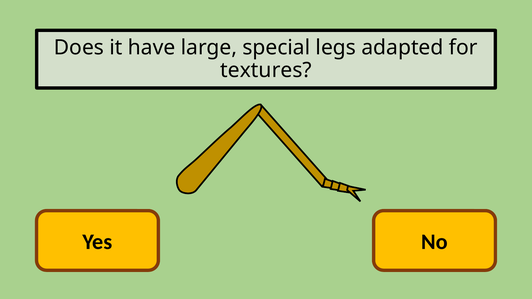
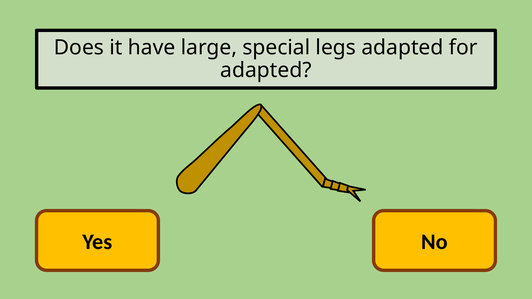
textures at (266, 70): textures -> adapted
